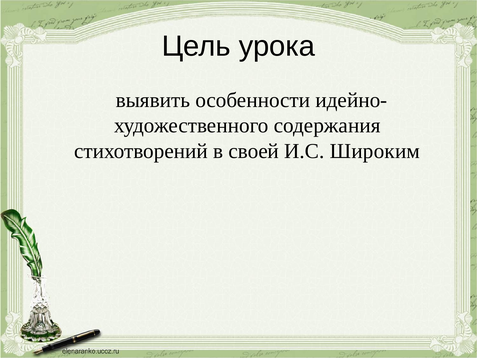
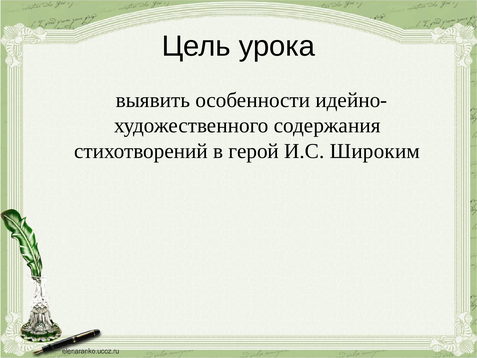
своей: своей -> герой
